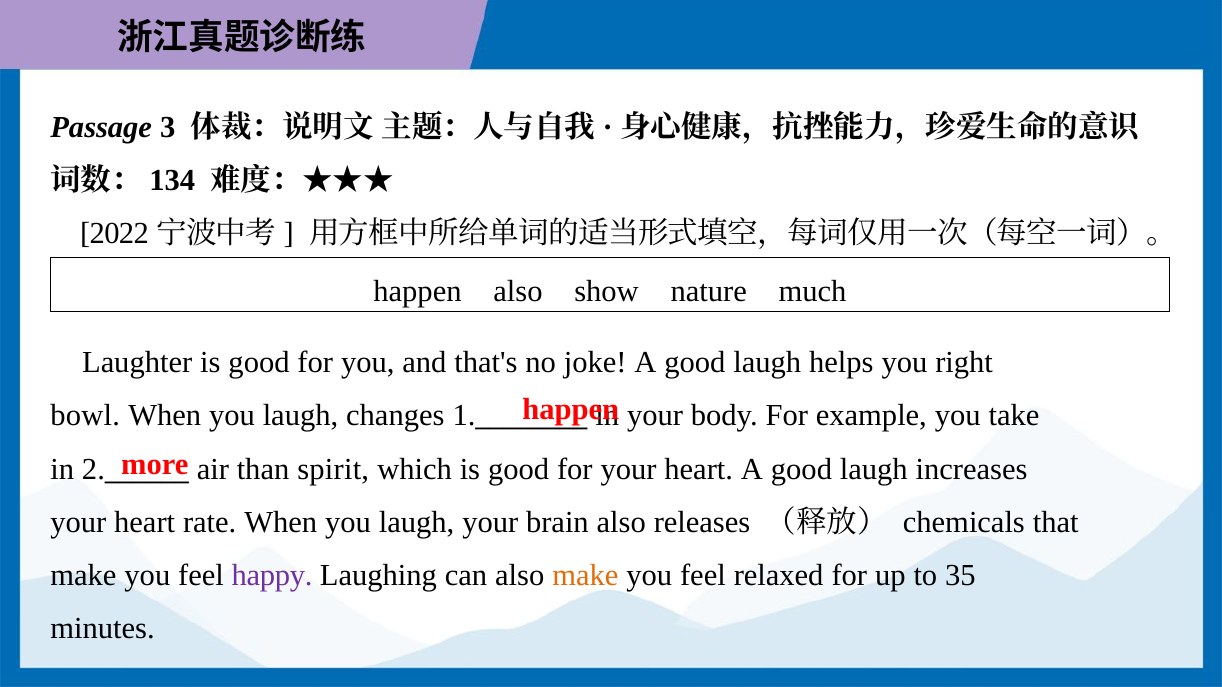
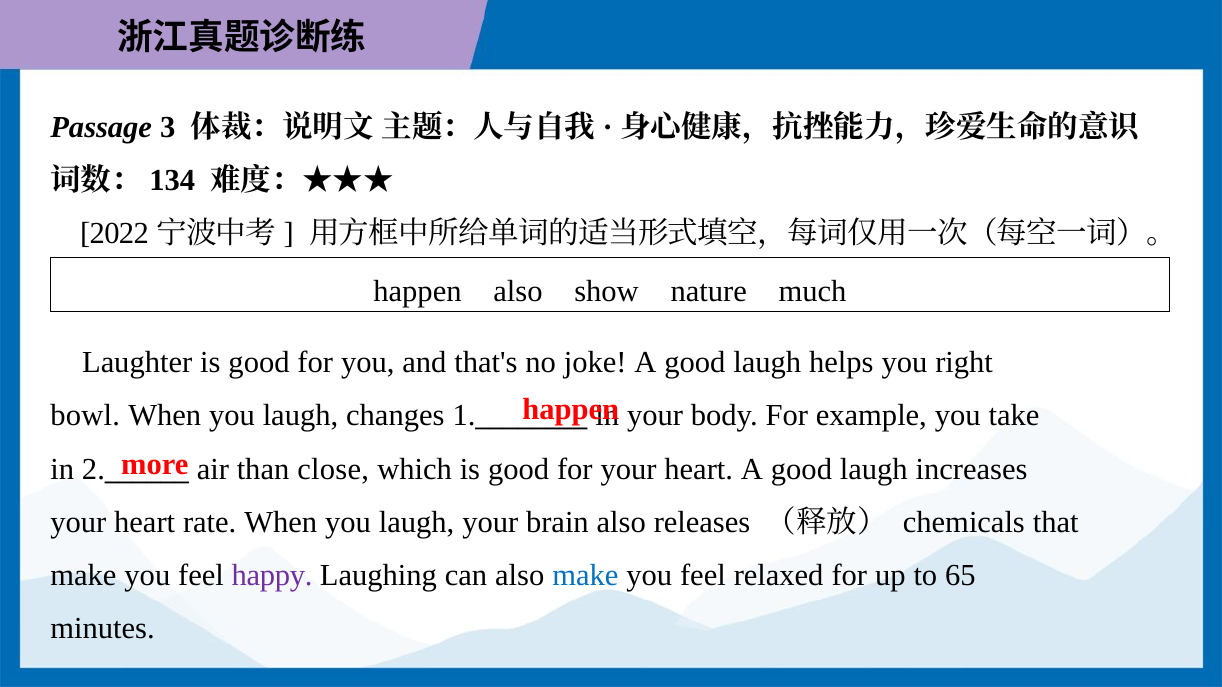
spirit: spirit -> close
make at (585, 576) colour: orange -> blue
35: 35 -> 65
